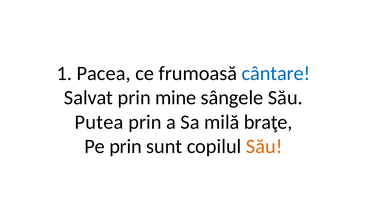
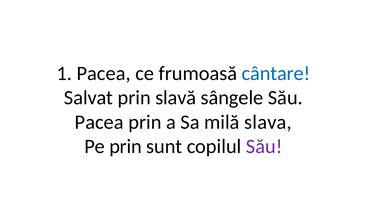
mine: mine -> slavă
Putea at (99, 122): Putea -> Pacea
braţe: braţe -> slava
Său at (264, 147) colour: orange -> purple
